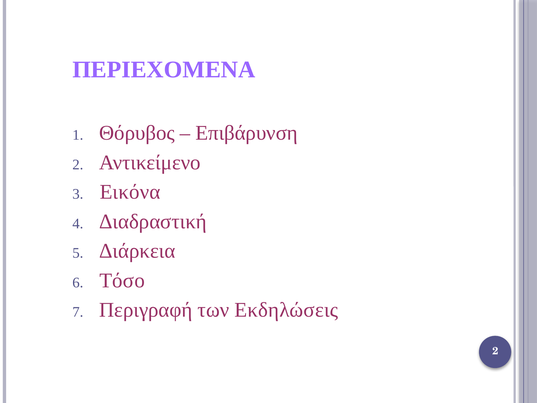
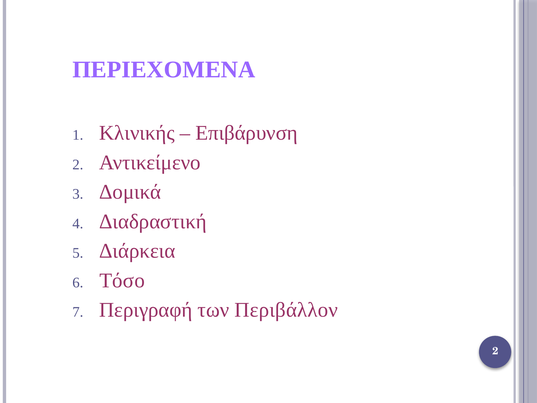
Θόρυβος: Θόρυβος -> Κλινικής
Εικόνα: Εικόνα -> Δομικά
Εκδηλώσεις: Εκδηλώσεις -> Περιβάλλον
